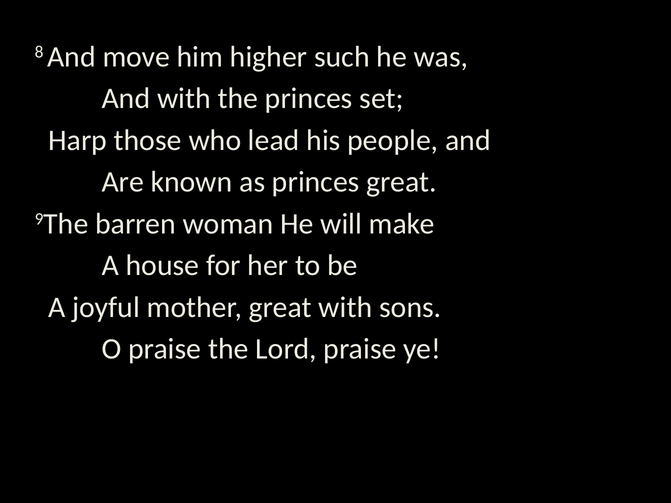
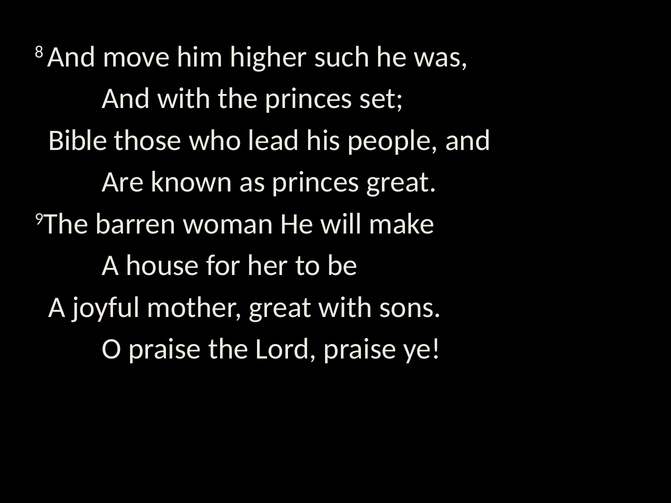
Harp: Harp -> Bible
